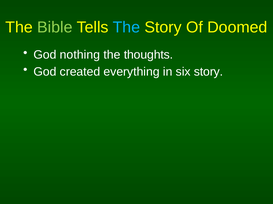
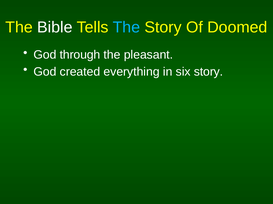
Bible colour: light green -> white
nothing: nothing -> through
thoughts: thoughts -> pleasant
